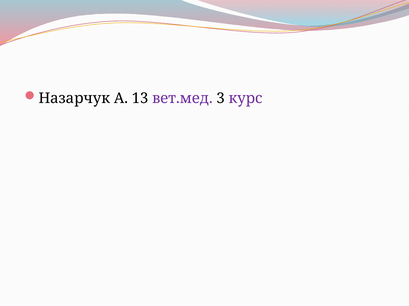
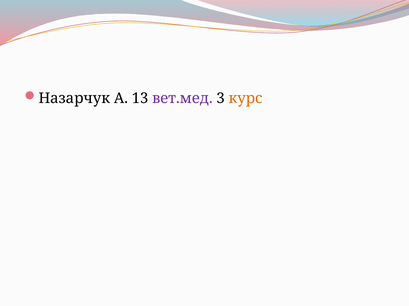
курс colour: purple -> orange
